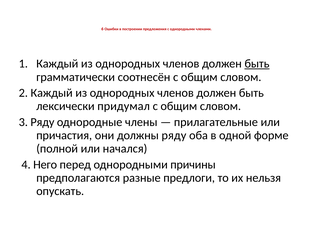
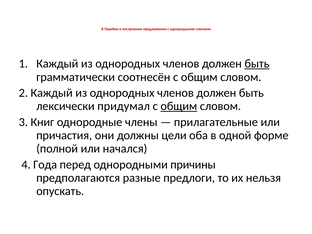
общим at (179, 106) underline: none -> present
3 Ряду: Ряду -> Книг
должны ряду: ряду -> цели
Него: Него -> Года
